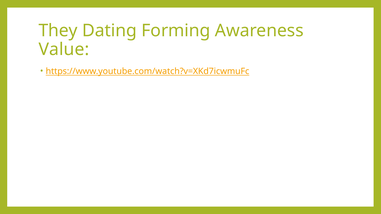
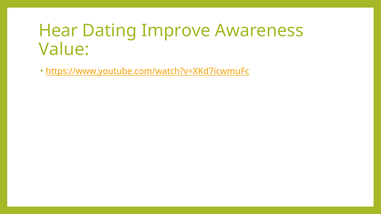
They: They -> Hear
Forming: Forming -> Improve
